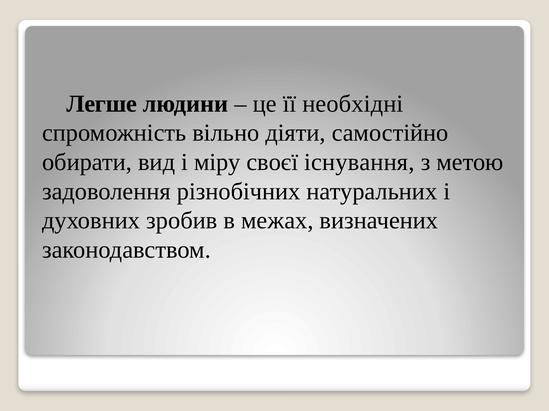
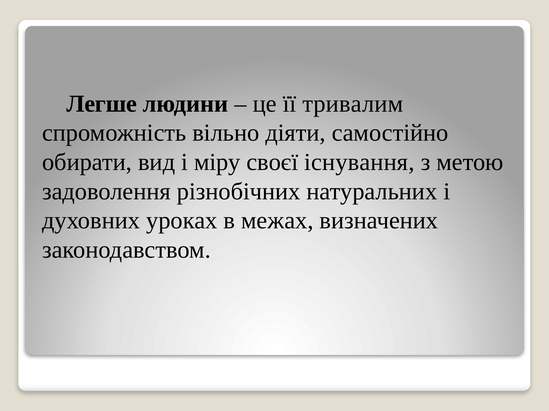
необхідні: необхідні -> тривалим
зробив: зробив -> уроках
